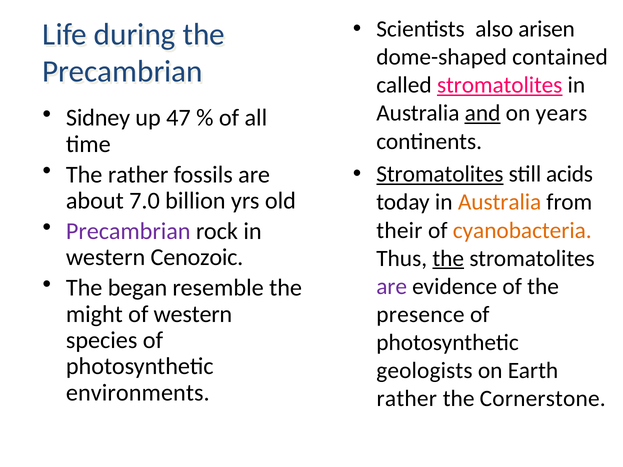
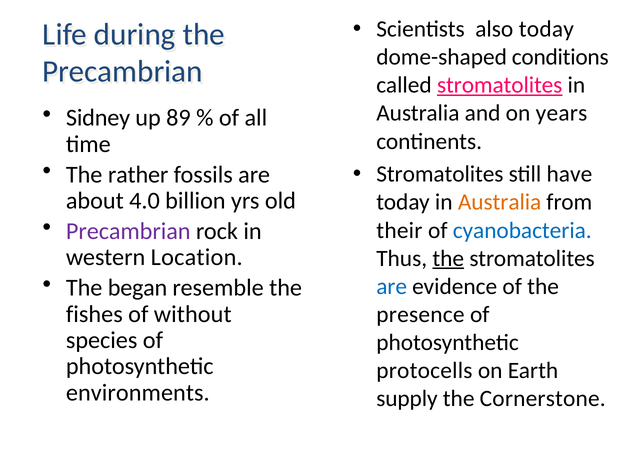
also arisen: arisen -> today
contained: contained -> conditions
47: 47 -> 89
and underline: present -> none
Stromatolites at (440, 174) underline: present -> none
acids: acids -> have
7.0: 7.0 -> 4.0
cyanobacteria colour: orange -> blue
Cenozoic: Cenozoic -> Location
are at (392, 287) colour: purple -> blue
might: might -> fishes
of western: western -> without
geologists: geologists -> protocells
rather at (407, 399): rather -> supply
